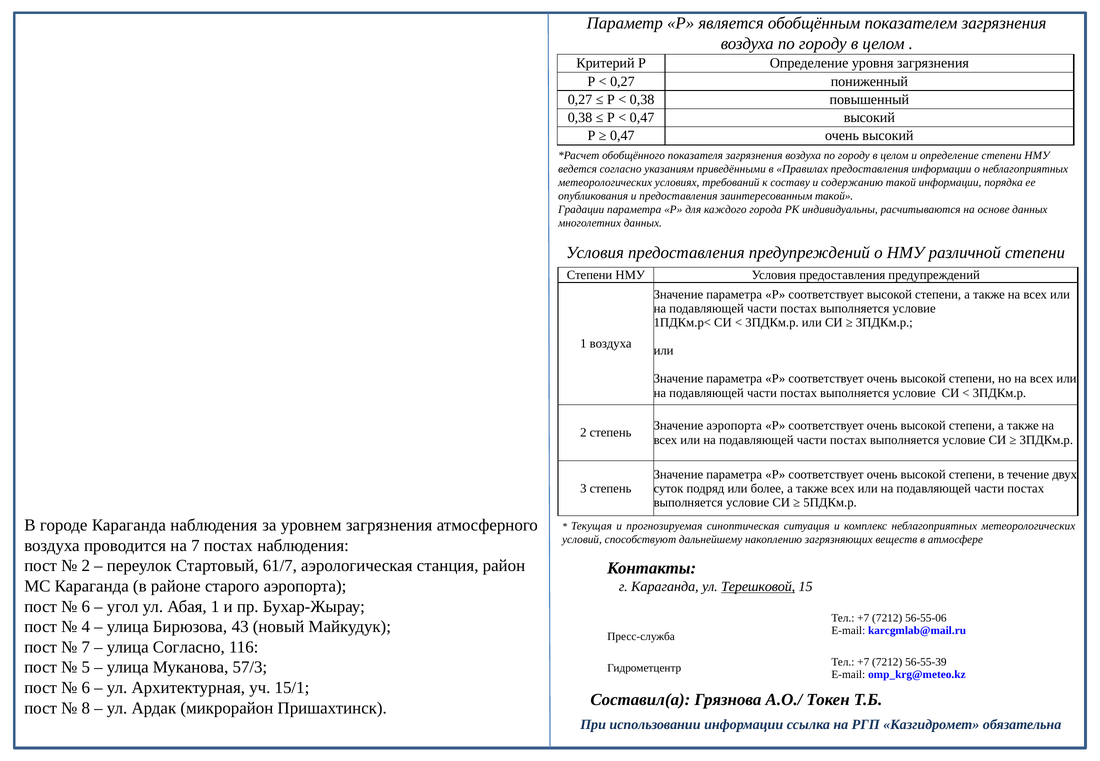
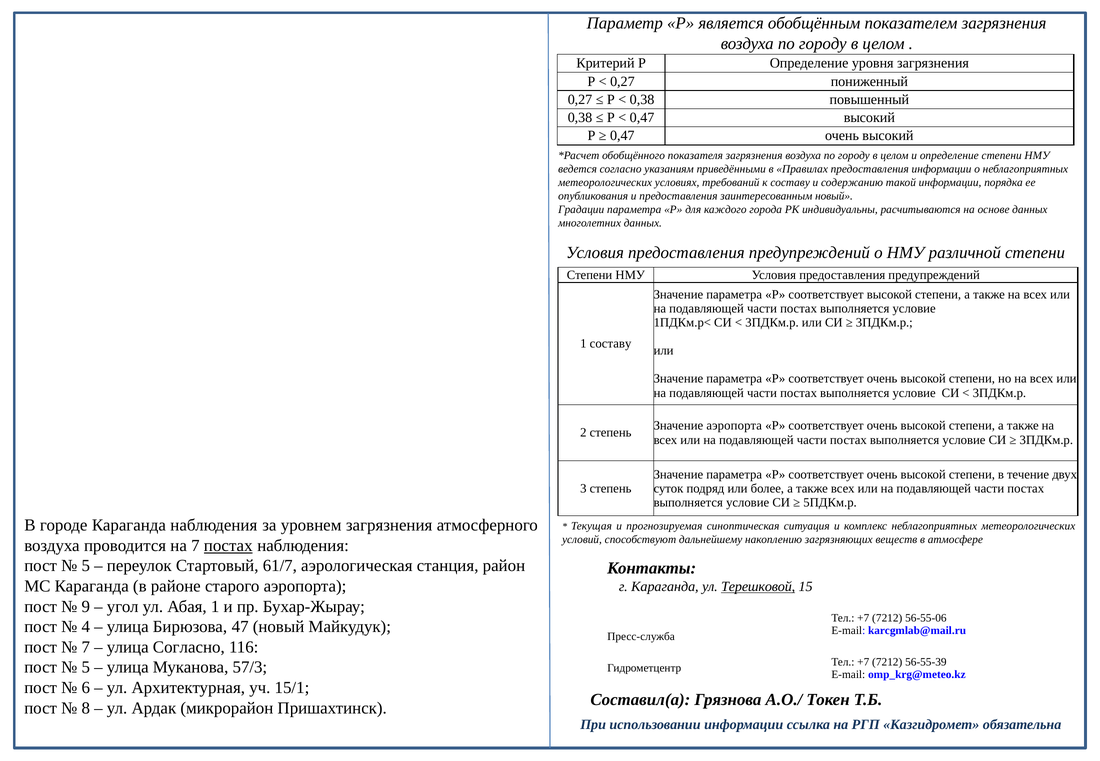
заинтересованным такой: такой -> новый
1 воздуха: воздуха -> составу
постах at (228, 546) underline: none -> present
2 at (86, 566): 2 -> 5
6 at (86, 607): 6 -> 9
43: 43 -> 47
